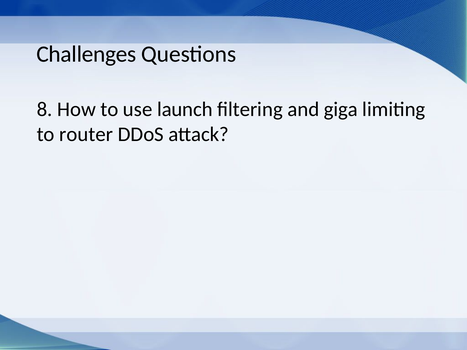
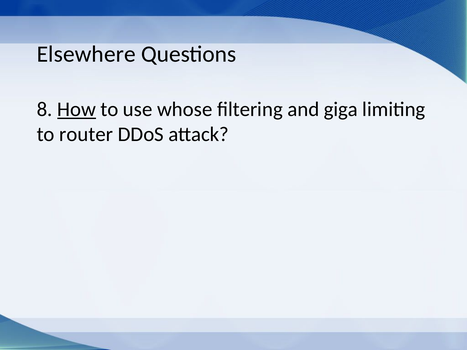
Challenges: Challenges -> Elsewhere
How underline: none -> present
launch: launch -> whose
